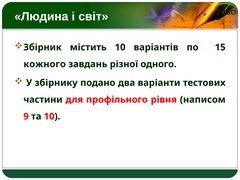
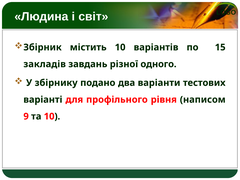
кожного: кожного -> закладів
частини: частини -> варіанті
